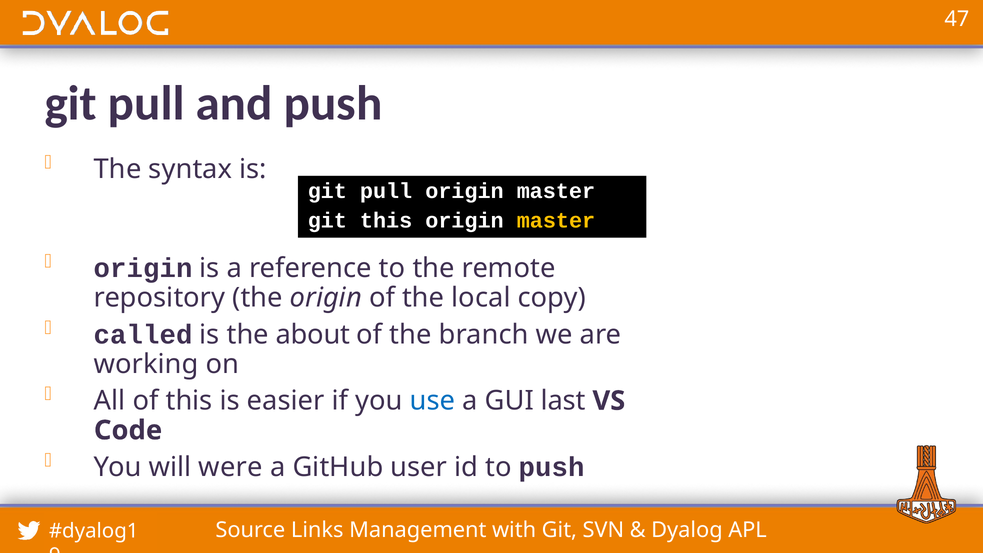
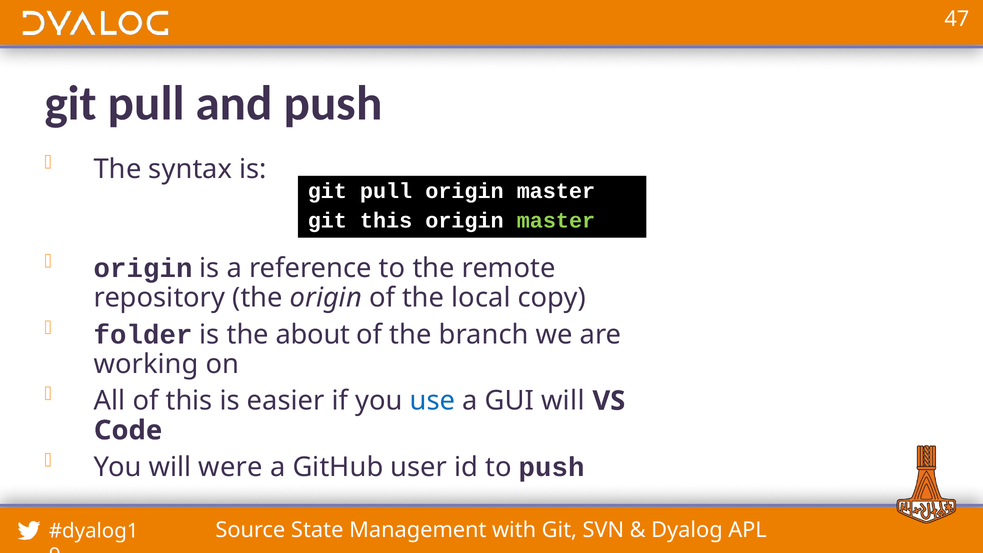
master at (556, 220) colour: yellow -> light green
called: called -> folder
GUI last: last -> will
Links: Links -> State
